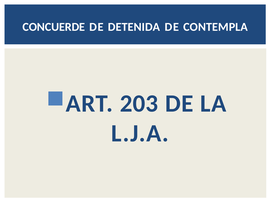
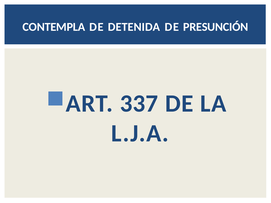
CONCUERDE: CONCUERDE -> CONTEMPLA
CONTEMPLA: CONTEMPLA -> PRESUNCIÓN
203: 203 -> 337
